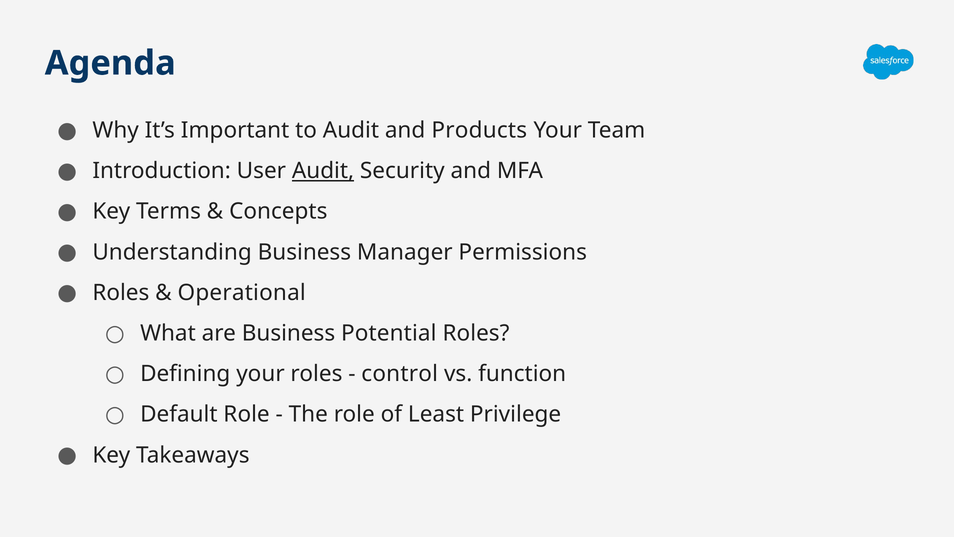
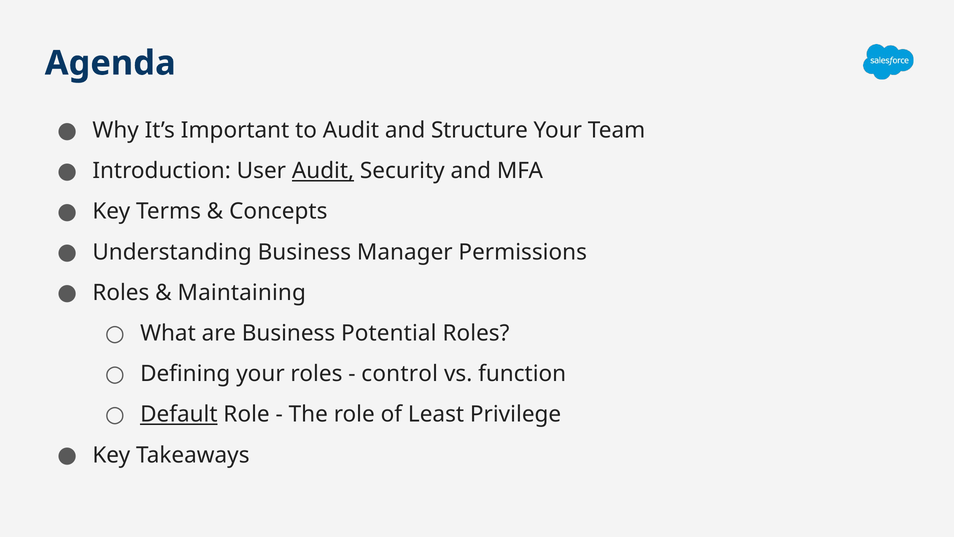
Products: Products -> Structure
Operational: Operational -> Maintaining
Default underline: none -> present
